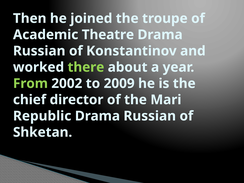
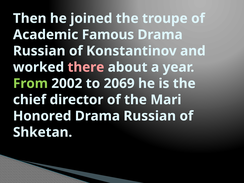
Theatre: Theatre -> Famous
there colour: light green -> pink
2009: 2009 -> 2069
Republic: Republic -> Honored
